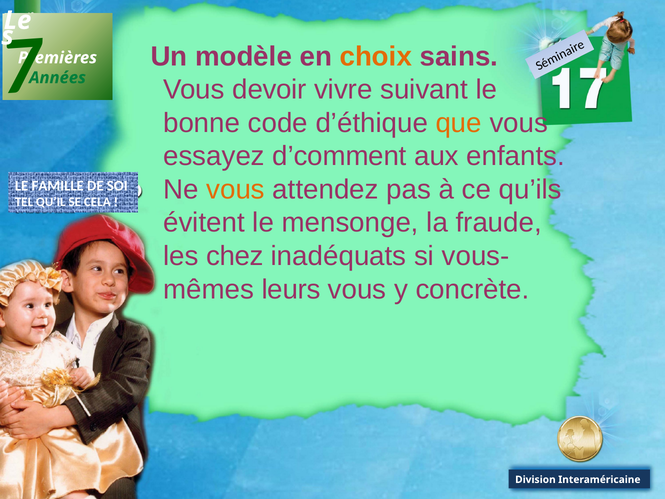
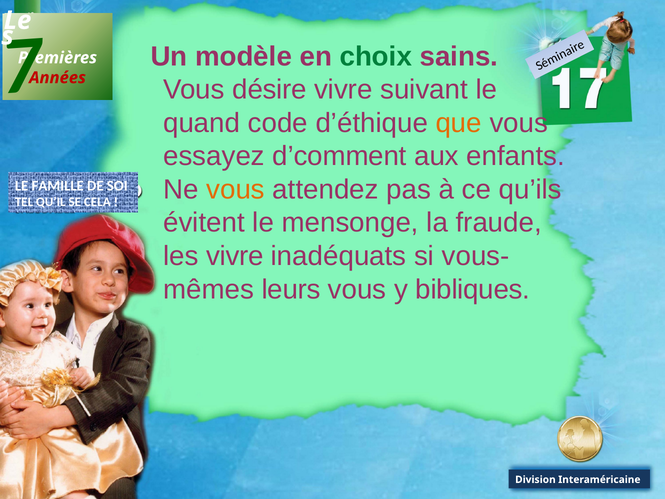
choix colour: orange -> green
Années colour: green -> red
devoir: devoir -> désire
bonne: bonne -> quand
les chez: chez -> vivre
concrète: concrète -> bibliques
